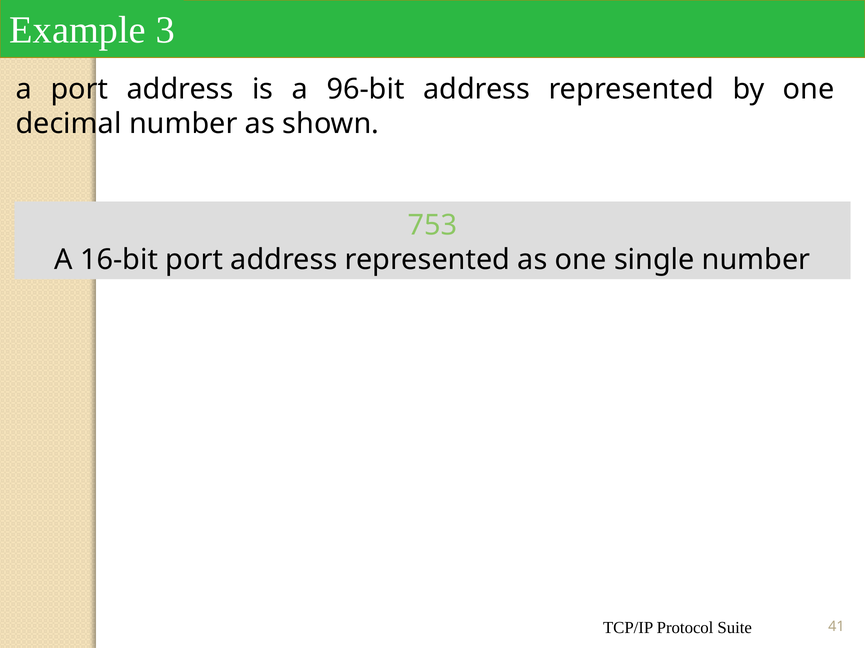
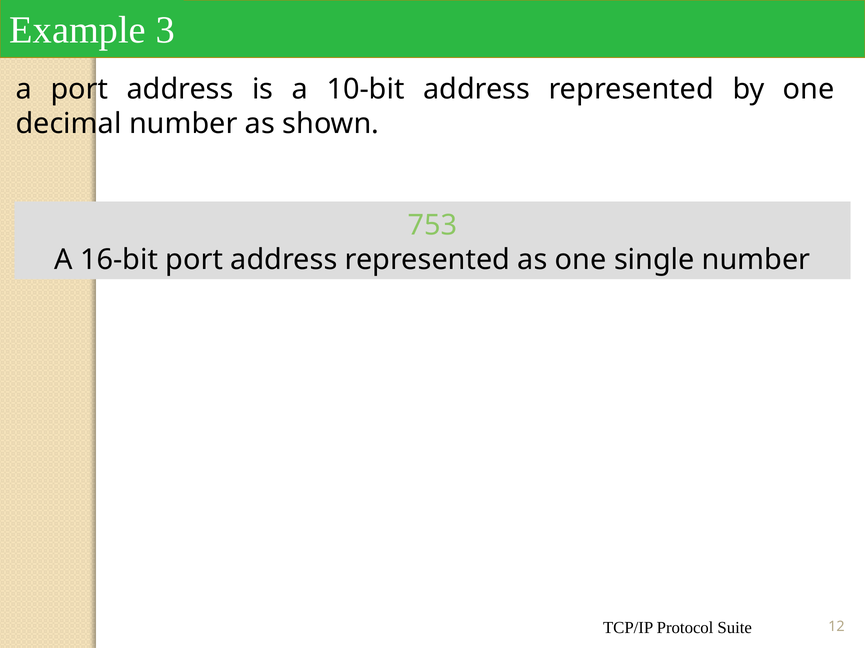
96-bit: 96-bit -> 10-bit
41: 41 -> 12
